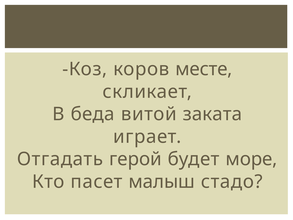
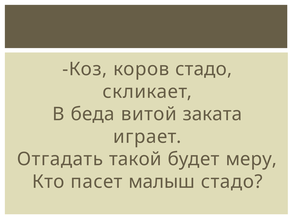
коров месте: месте -> стадо
герой: герой -> такой
море: море -> меру
